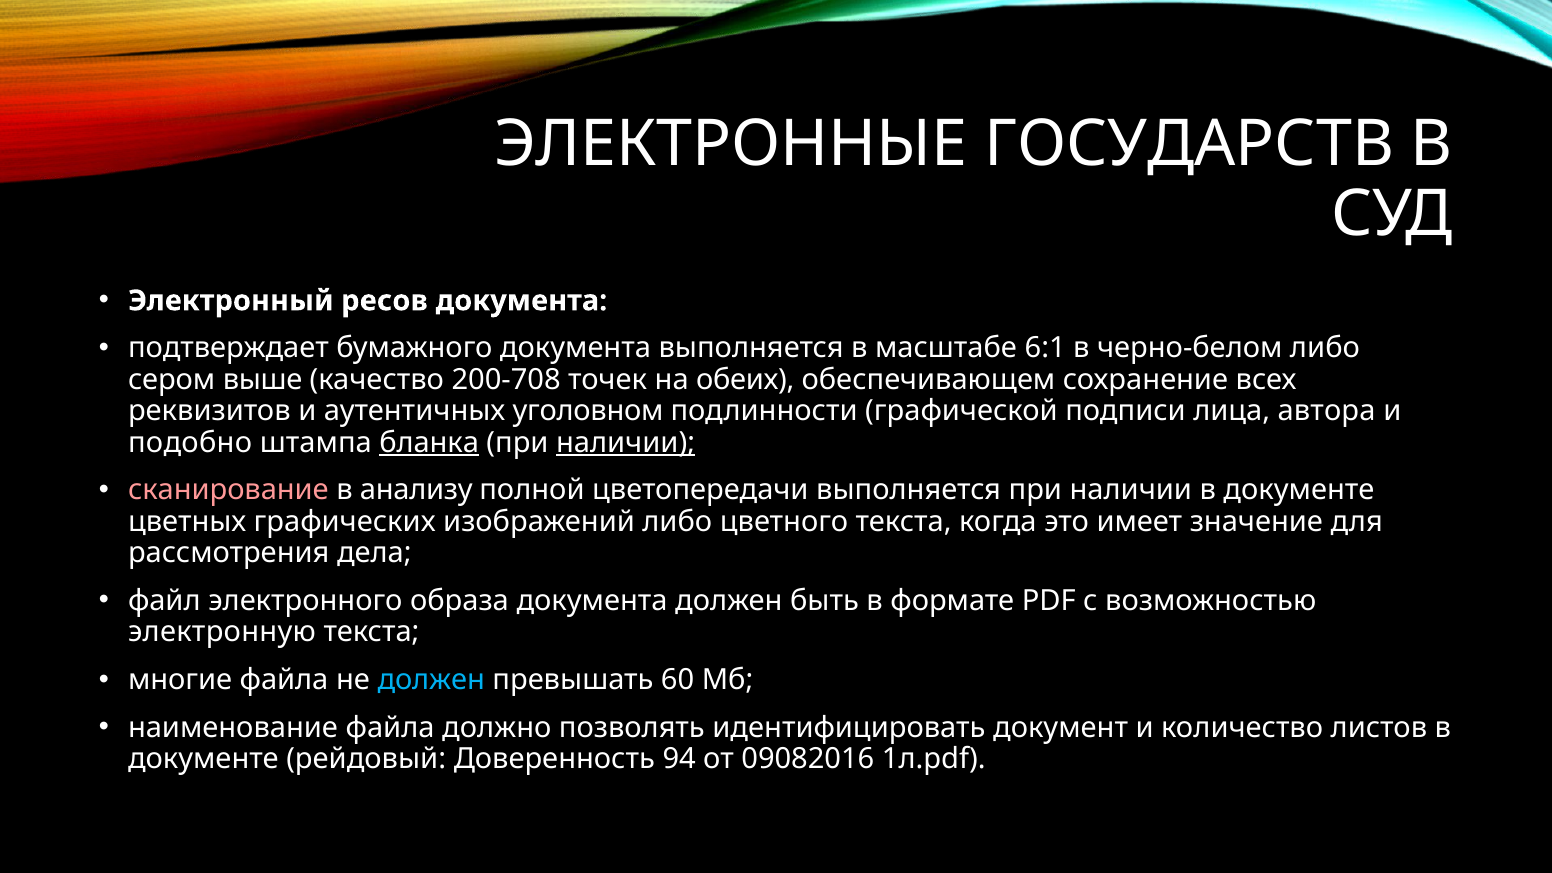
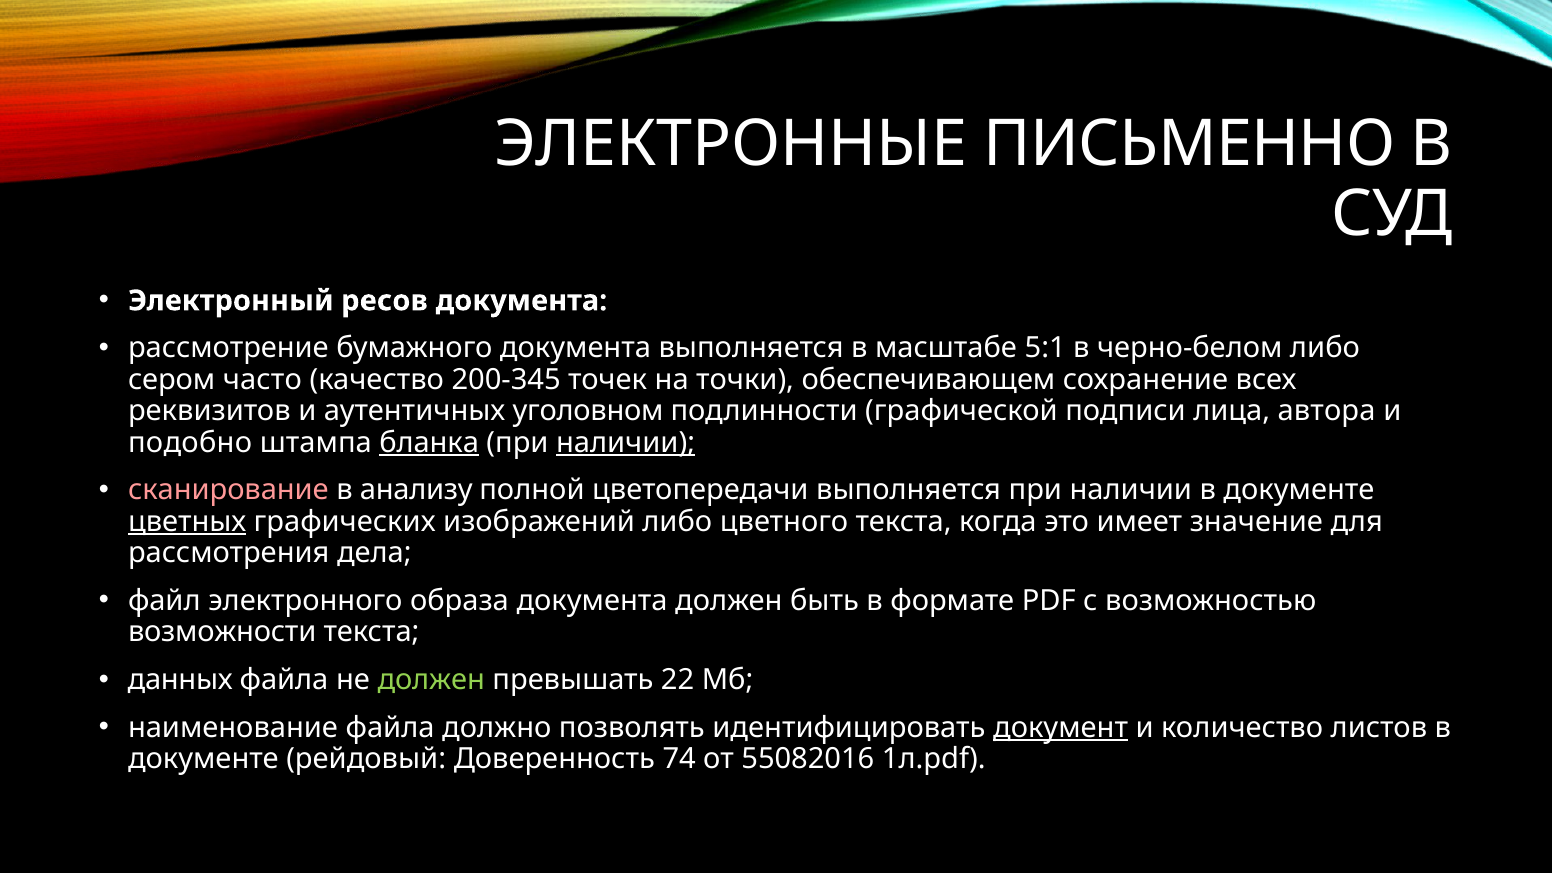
ГОСУДАРСТВ: ГОСУДАРСТВ -> ПИСЬМЕННО
подтверждает: подтверждает -> рассмотрение
6:1: 6:1 -> 5:1
выше: выше -> часто
200-708: 200-708 -> 200-345
обеих: обеих -> точки
цветных underline: none -> present
электронную: электронную -> возможности
многие: многие -> данных
должен at (431, 680) colour: light blue -> light green
60: 60 -> 22
документ underline: none -> present
94: 94 -> 74
09082016: 09082016 -> 55082016
